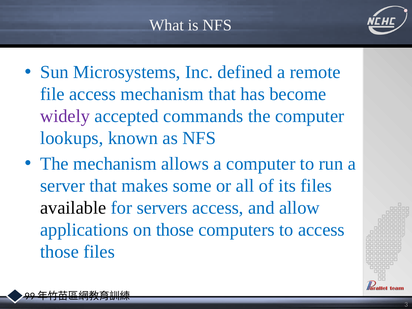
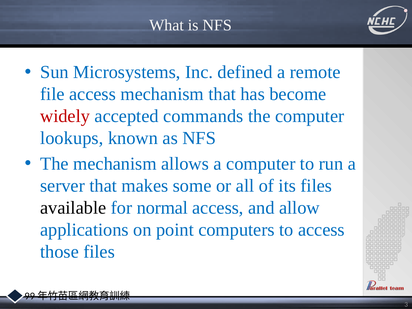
widely colour: purple -> red
servers: servers -> normal
on those: those -> point
